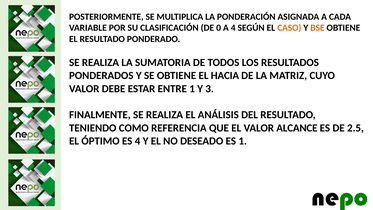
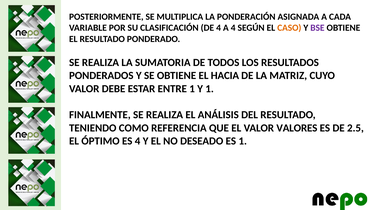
DE 0: 0 -> 4
BSE colour: orange -> purple
Y 3: 3 -> 1
ALCANCE: ALCANCE -> VALORES
